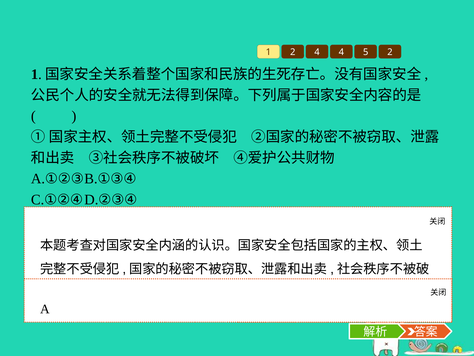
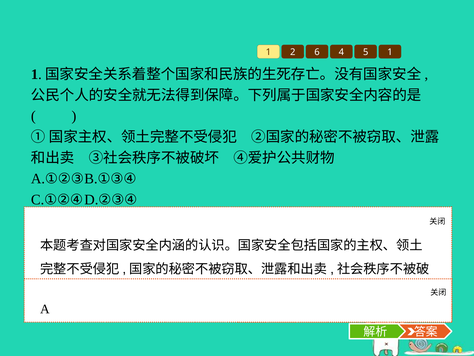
2 4: 4 -> 6
5 2: 2 -> 1
